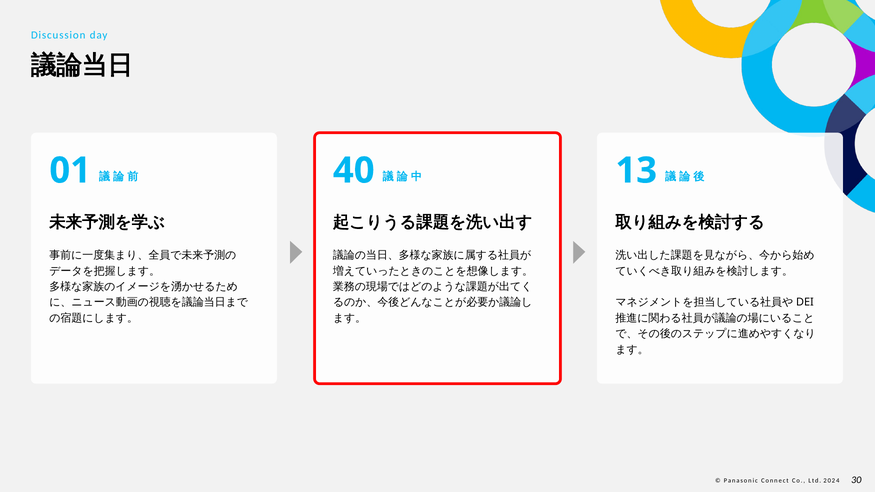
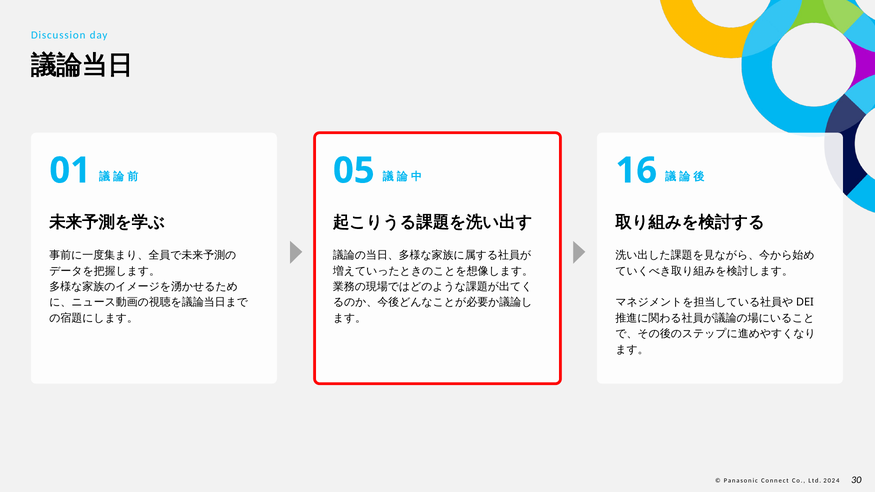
40: 40 -> 05
13: 13 -> 16
